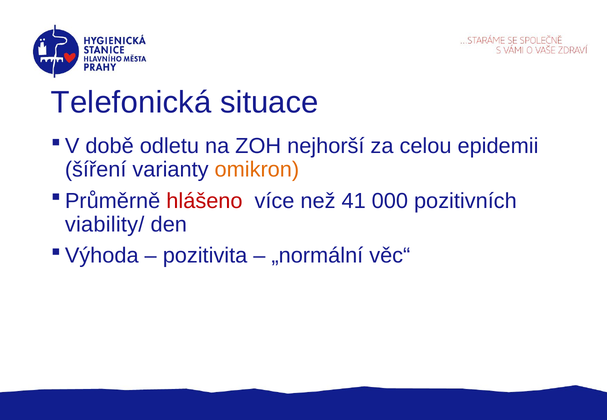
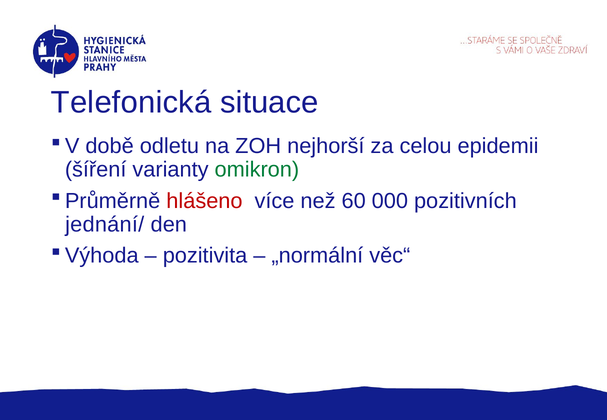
omikron colour: orange -> green
41: 41 -> 60
viability/: viability/ -> jednání/
